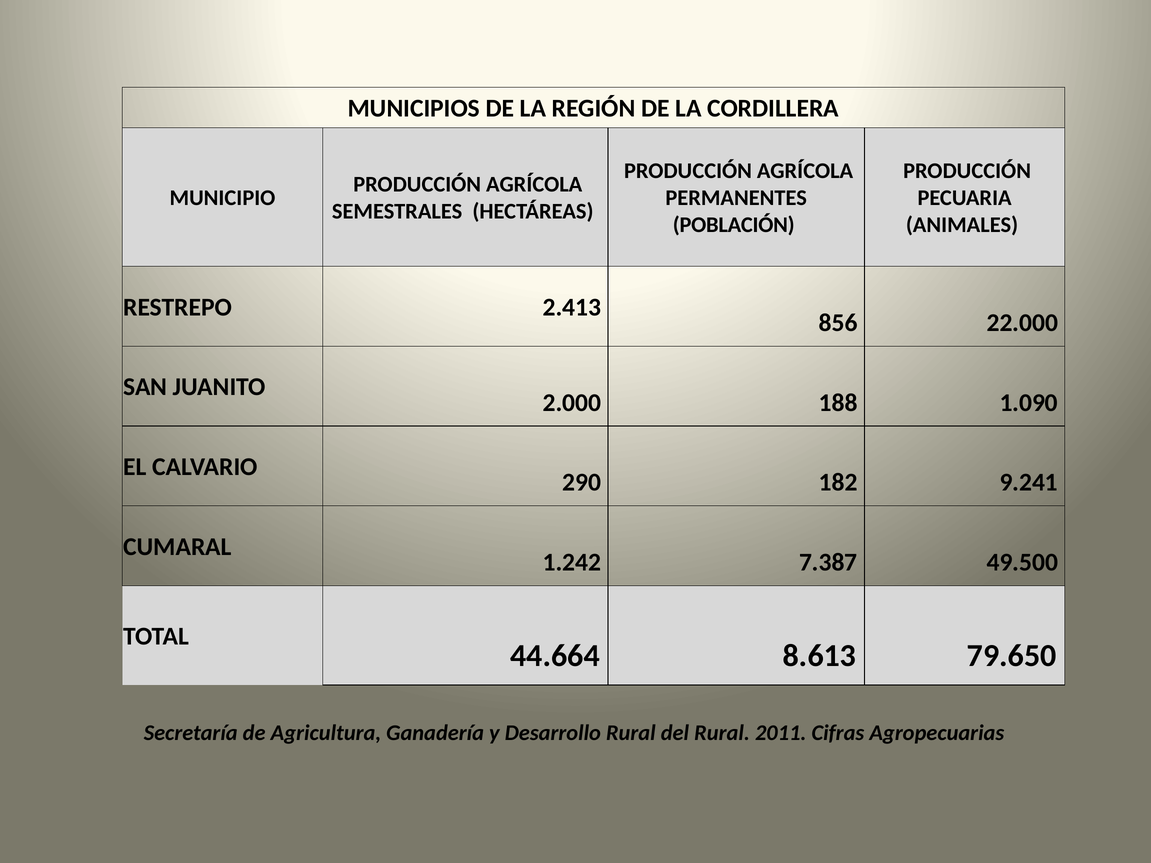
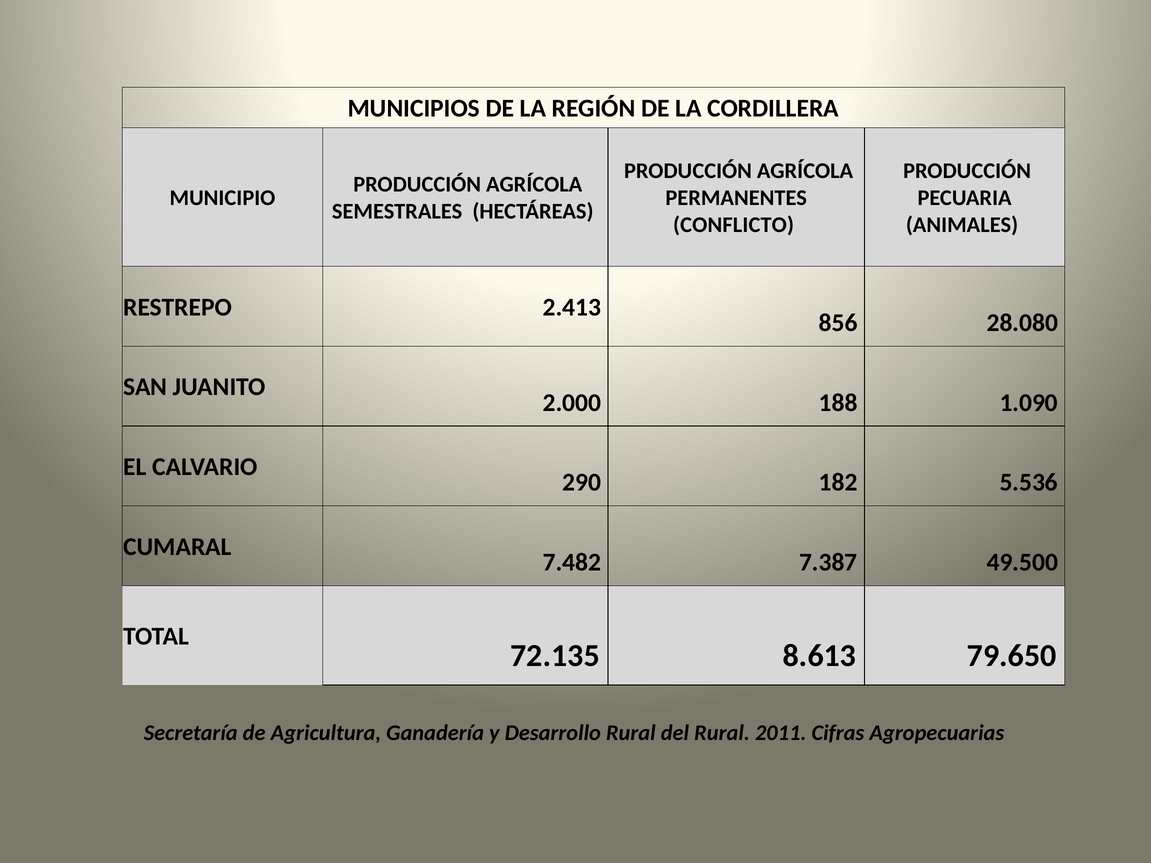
POBLACIÓN: POBLACIÓN -> CONFLICTO
22.000: 22.000 -> 28.080
9.241: 9.241 -> 5.536
1.242: 1.242 -> 7.482
44.664: 44.664 -> 72.135
